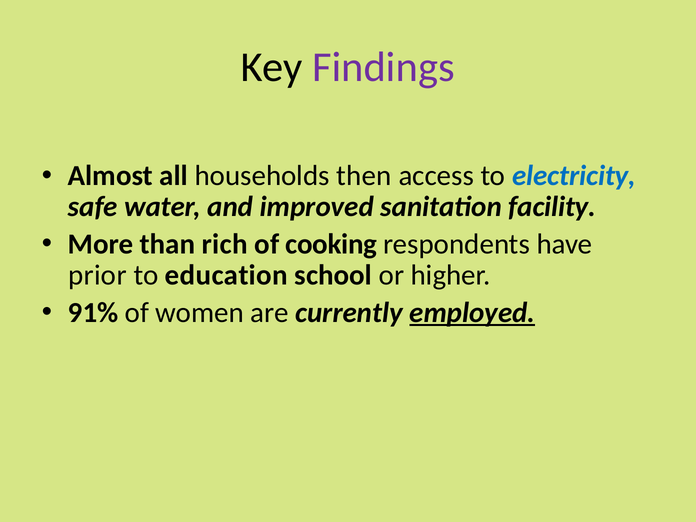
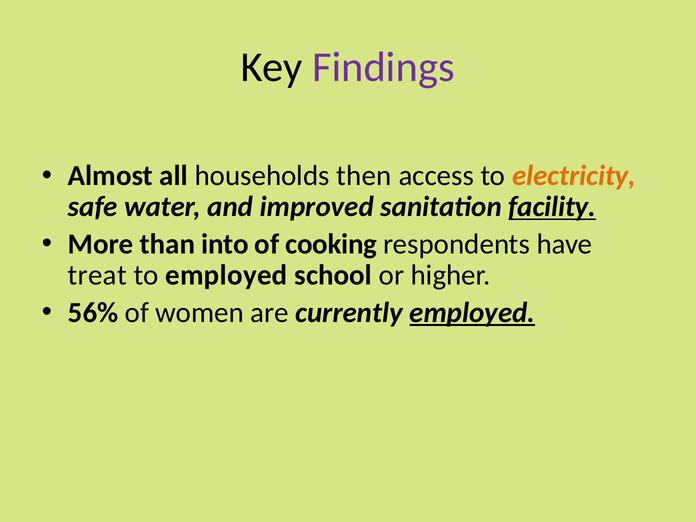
electricity colour: blue -> orange
facility underline: none -> present
rich: rich -> into
prior: prior -> treat
to education: education -> employed
91%: 91% -> 56%
